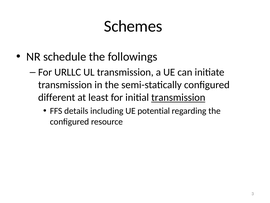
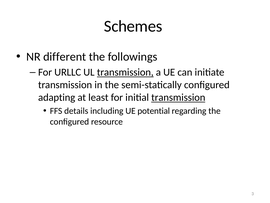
schedule: schedule -> different
transmission at (125, 72) underline: none -> present
different: different -> adapting
